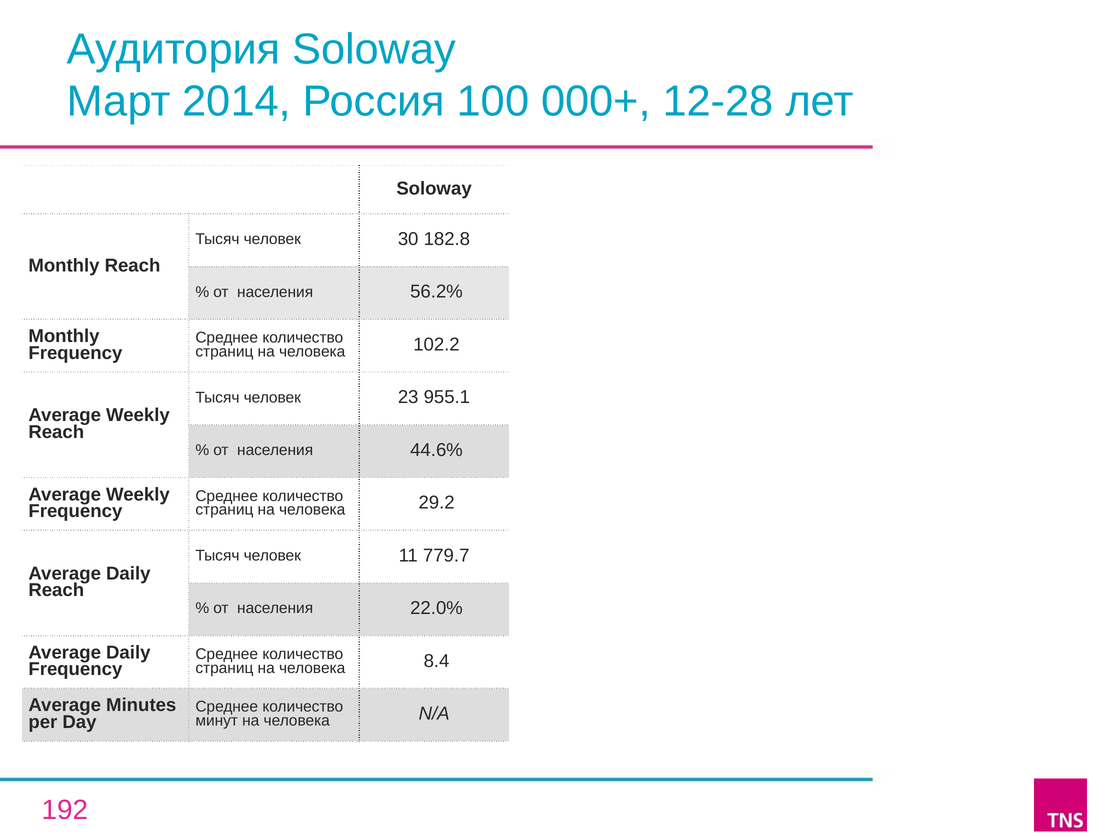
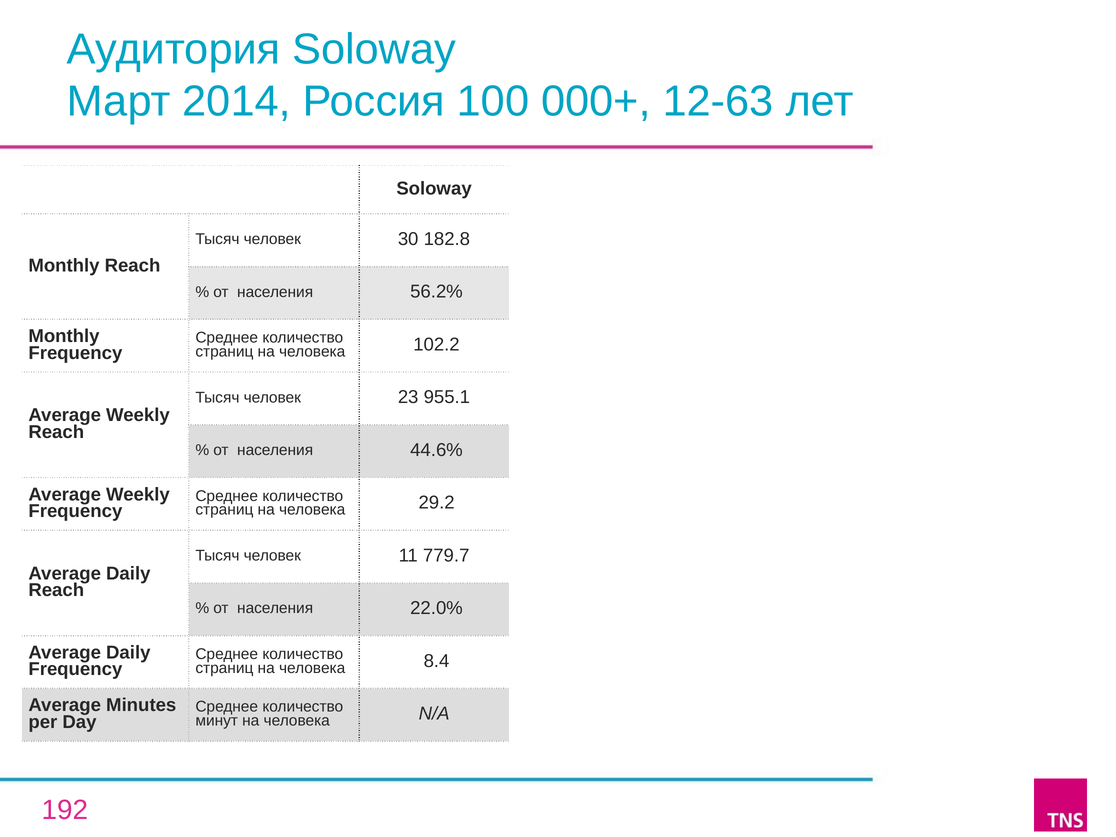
12-28: 12-28 -> 12-63
